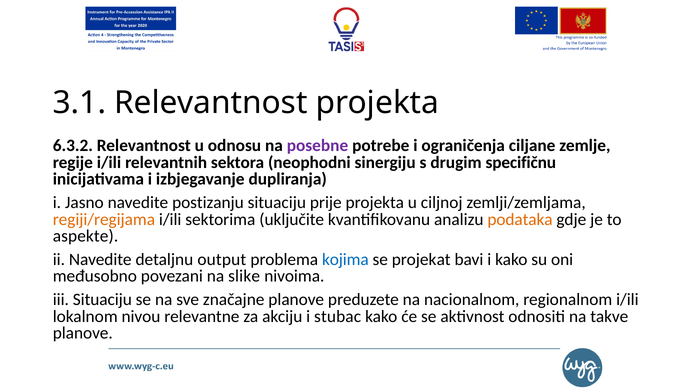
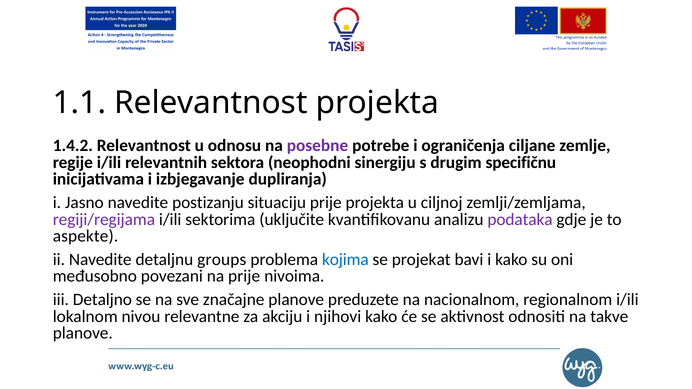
3.1: 3.1 -> 1.1
6.3.2: 6.3.2 -> 1.4.2
regiji/regijama colour: orange -> purple
podataka colour: orange -> purple
output: output -> groups
na slike: slike -> prije
iii Situaciju: Situaciju -> Detaljno
stubac: stubac -> njihovi
